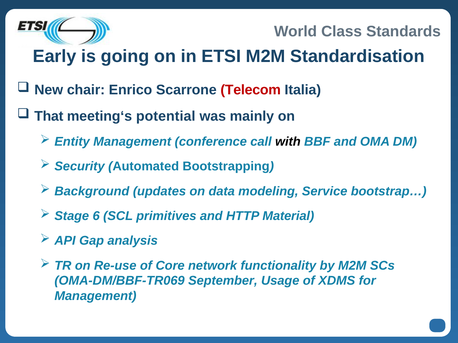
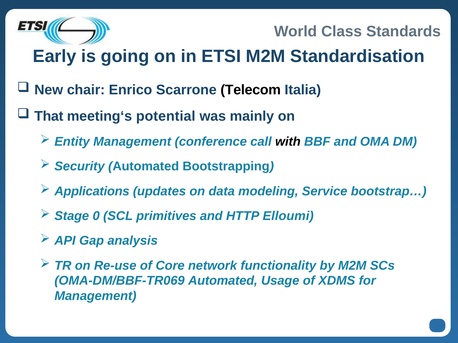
Telecom colour: red -> black
Background: Background -> Applications
6: 6 -> 0
Material: Material -> Elloumi
OMA-DM/BBF-TR069 September: September -> Automated
